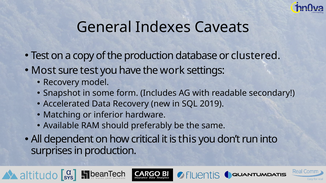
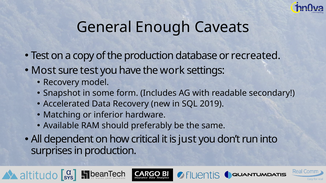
Indexes: Indexes -> Enough
clustered: clustered -> recreated
this: this -> just
